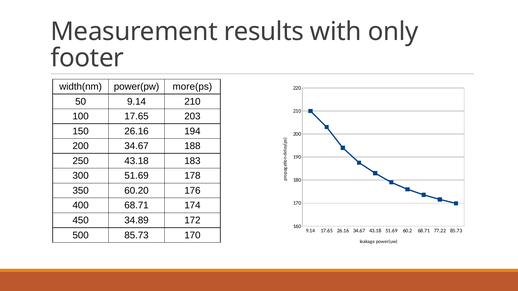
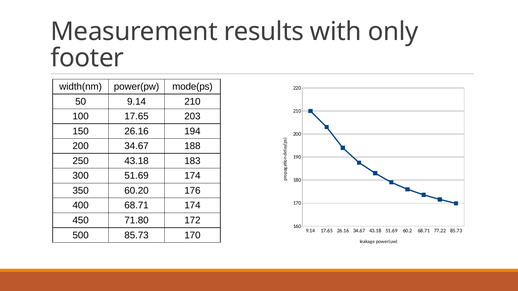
more(ps: more(ps -> mode(ps
51.69 178: 178 -> 174
34.89: 34.89 -> 71.80
